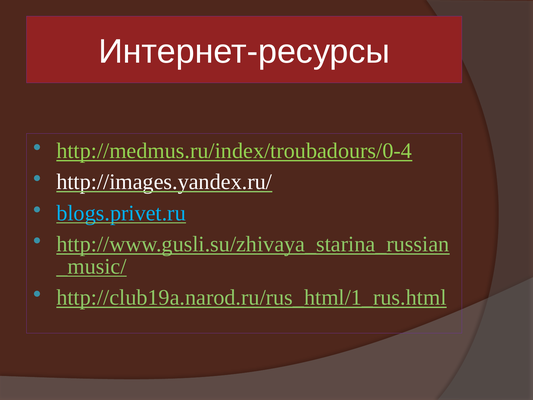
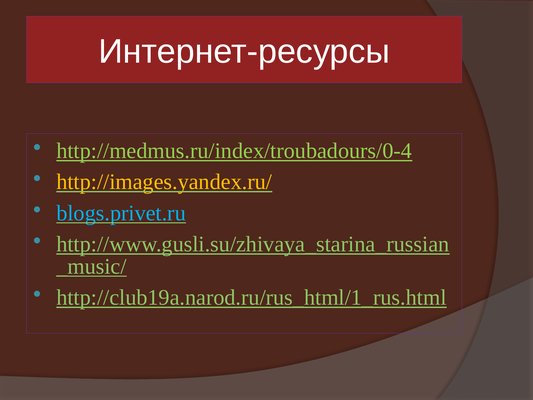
http://images.yandex.ru/ colour: white -> yellow
